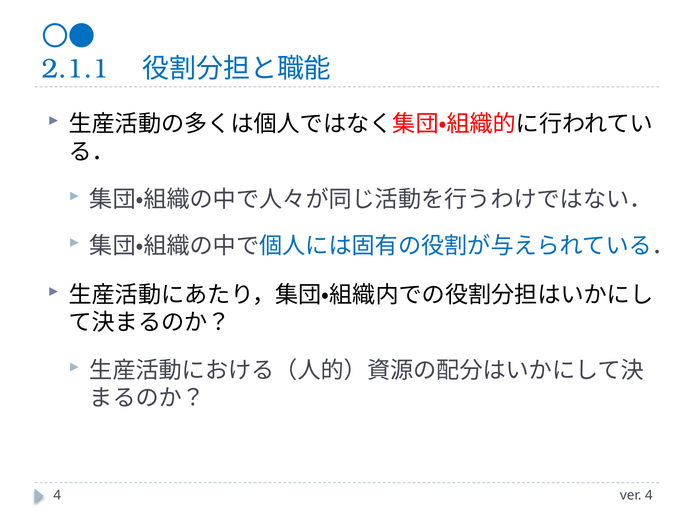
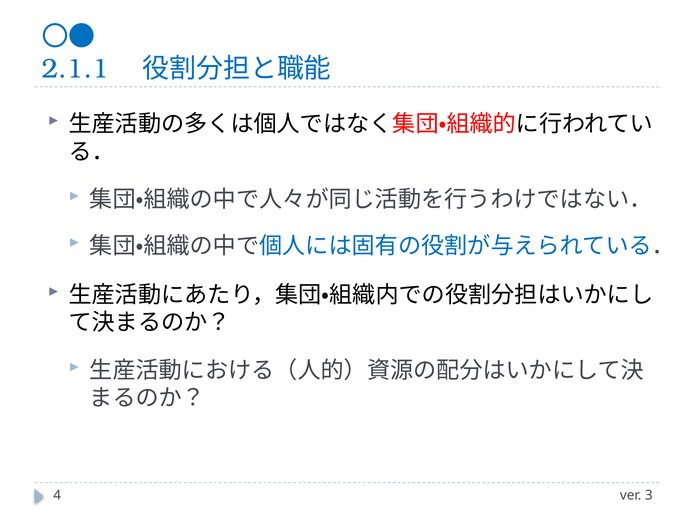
ver 4: 4 -> 3
